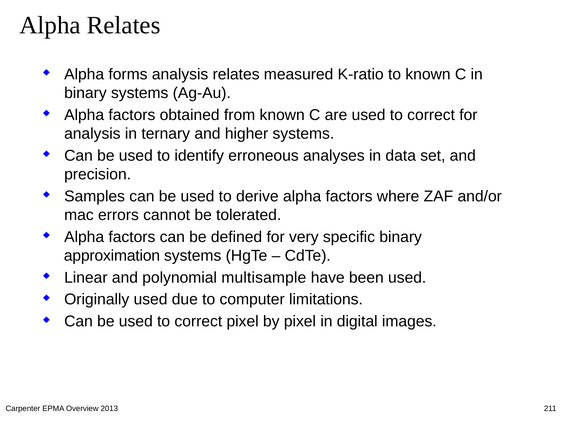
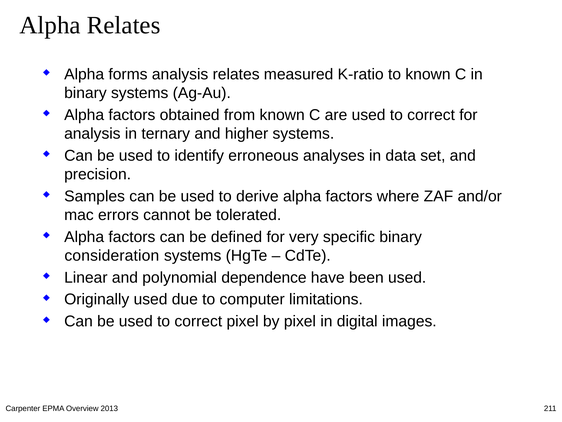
approximation: approximation -> consideration
multisample: multisample -> dependence
